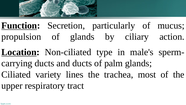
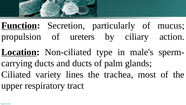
of glands: glands -> ureters
